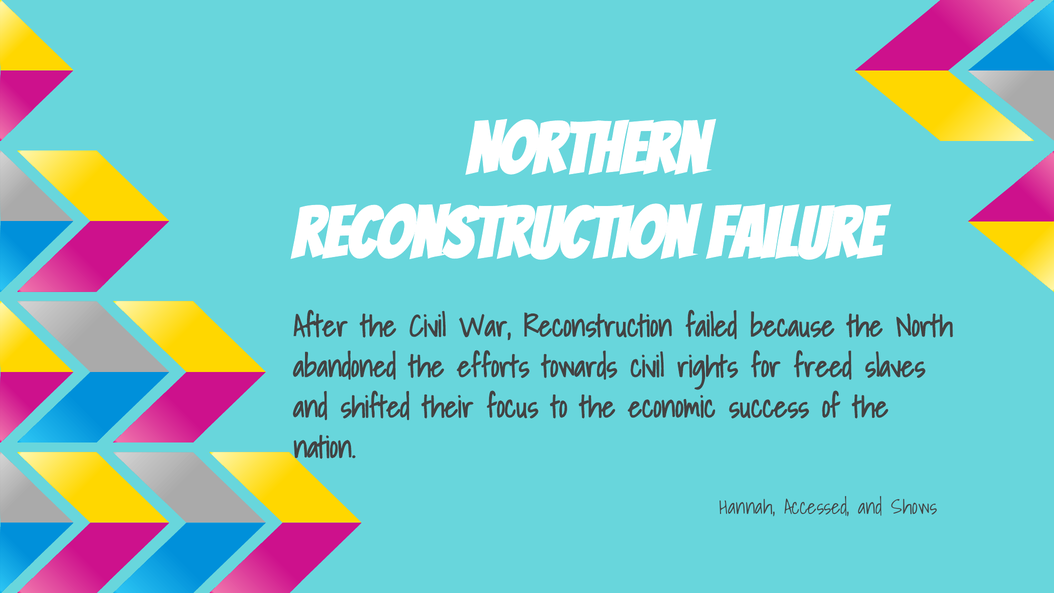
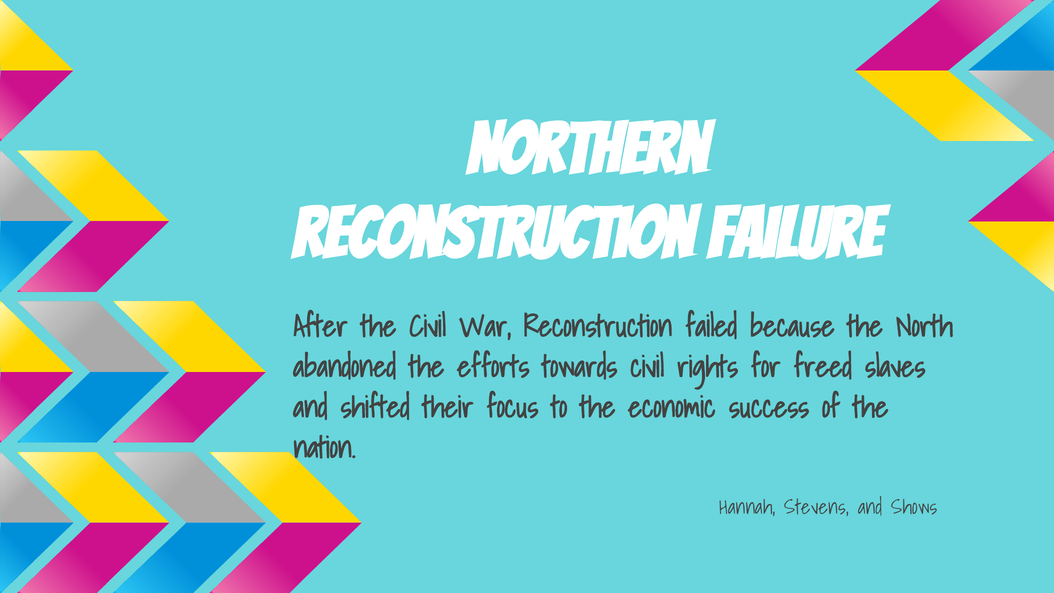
Accessed: Accessed -> Stevens
